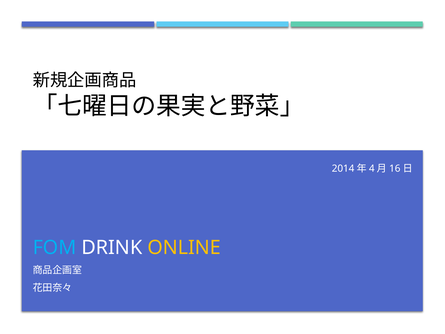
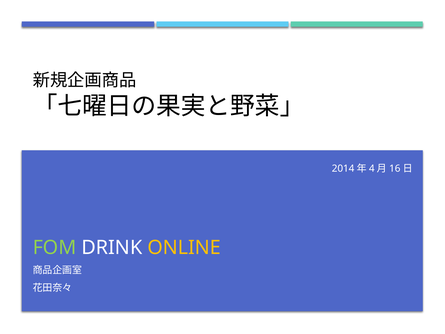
FOM colour: light blue -> light green
